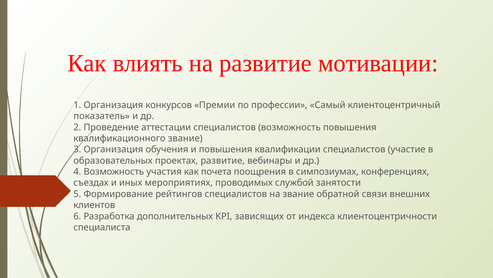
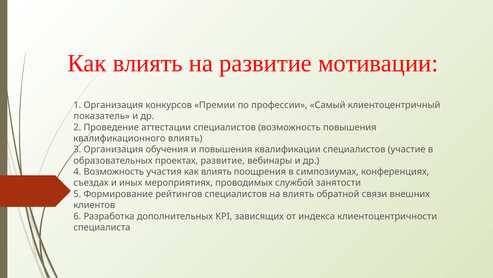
квалификационного звание: звание -> влиять
участия как почета: почета -> влиять
на звание: звание -> влиять
